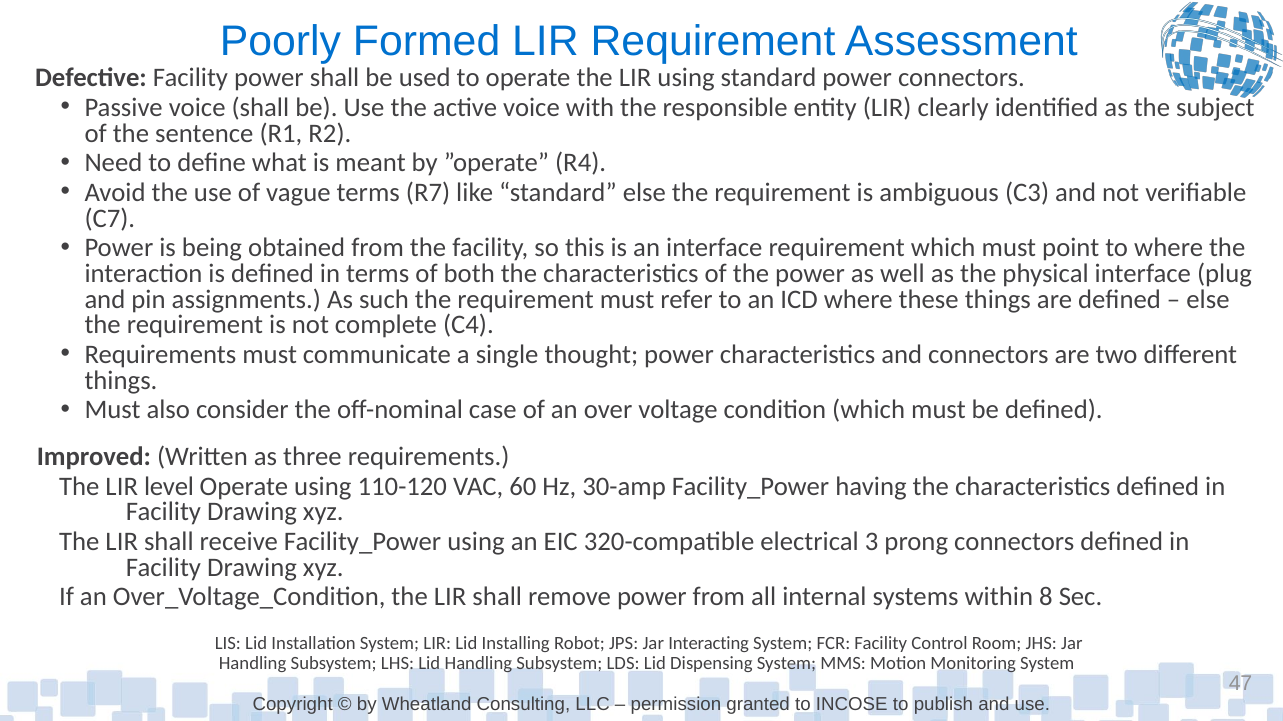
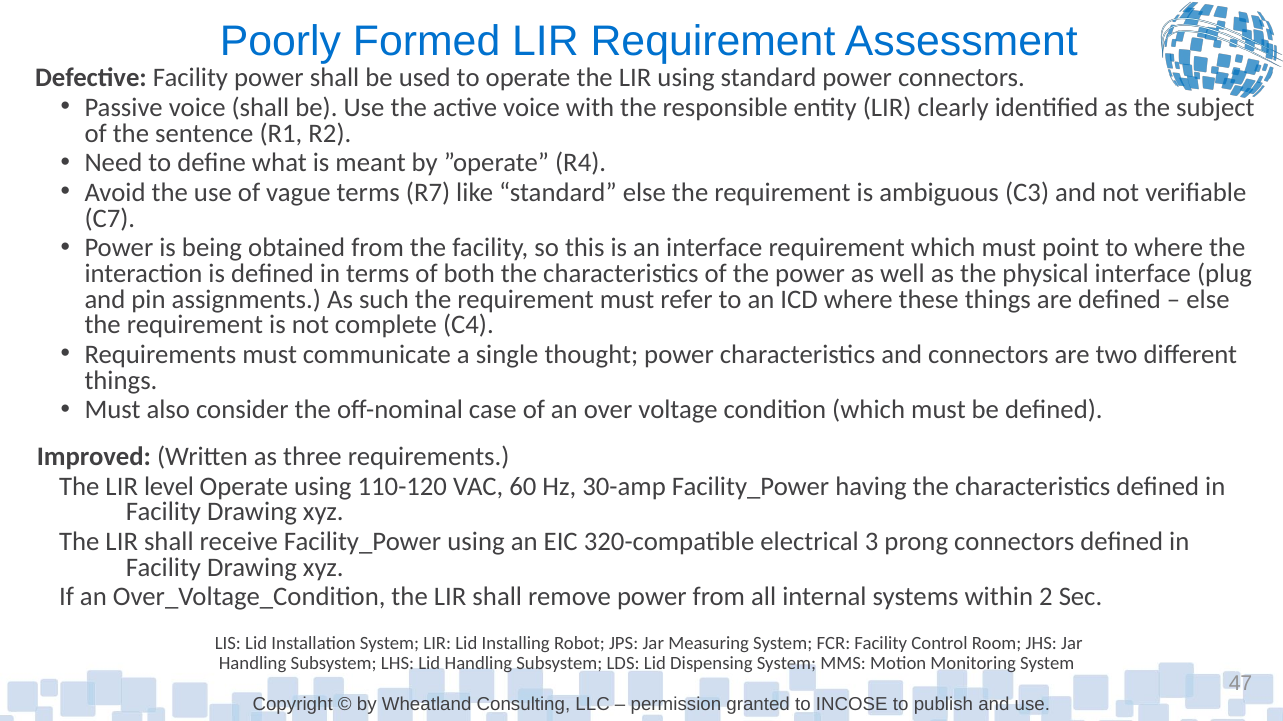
8: 8 -> 2
Interacting: Interacting -> Measuring
